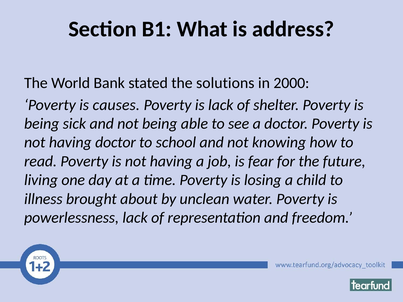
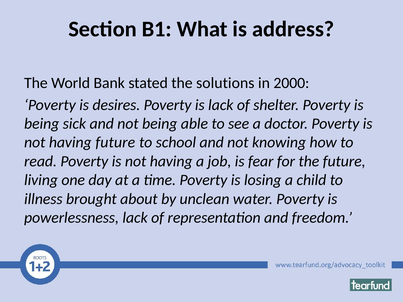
causes: causes -> desires
having doctor: doctor -> future
